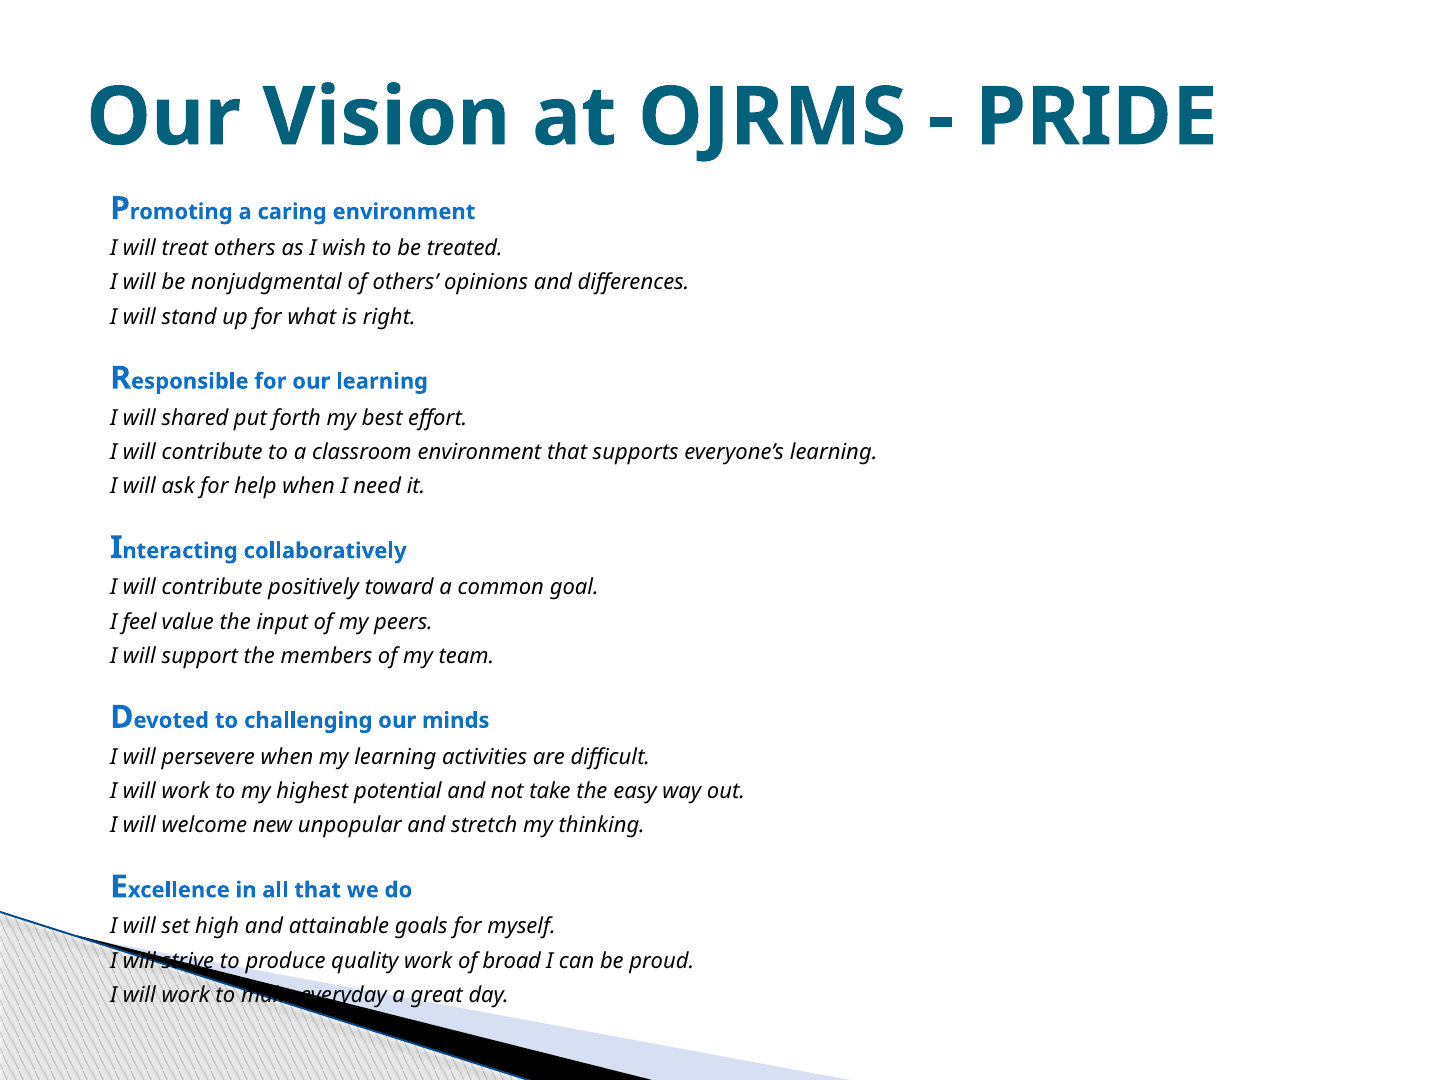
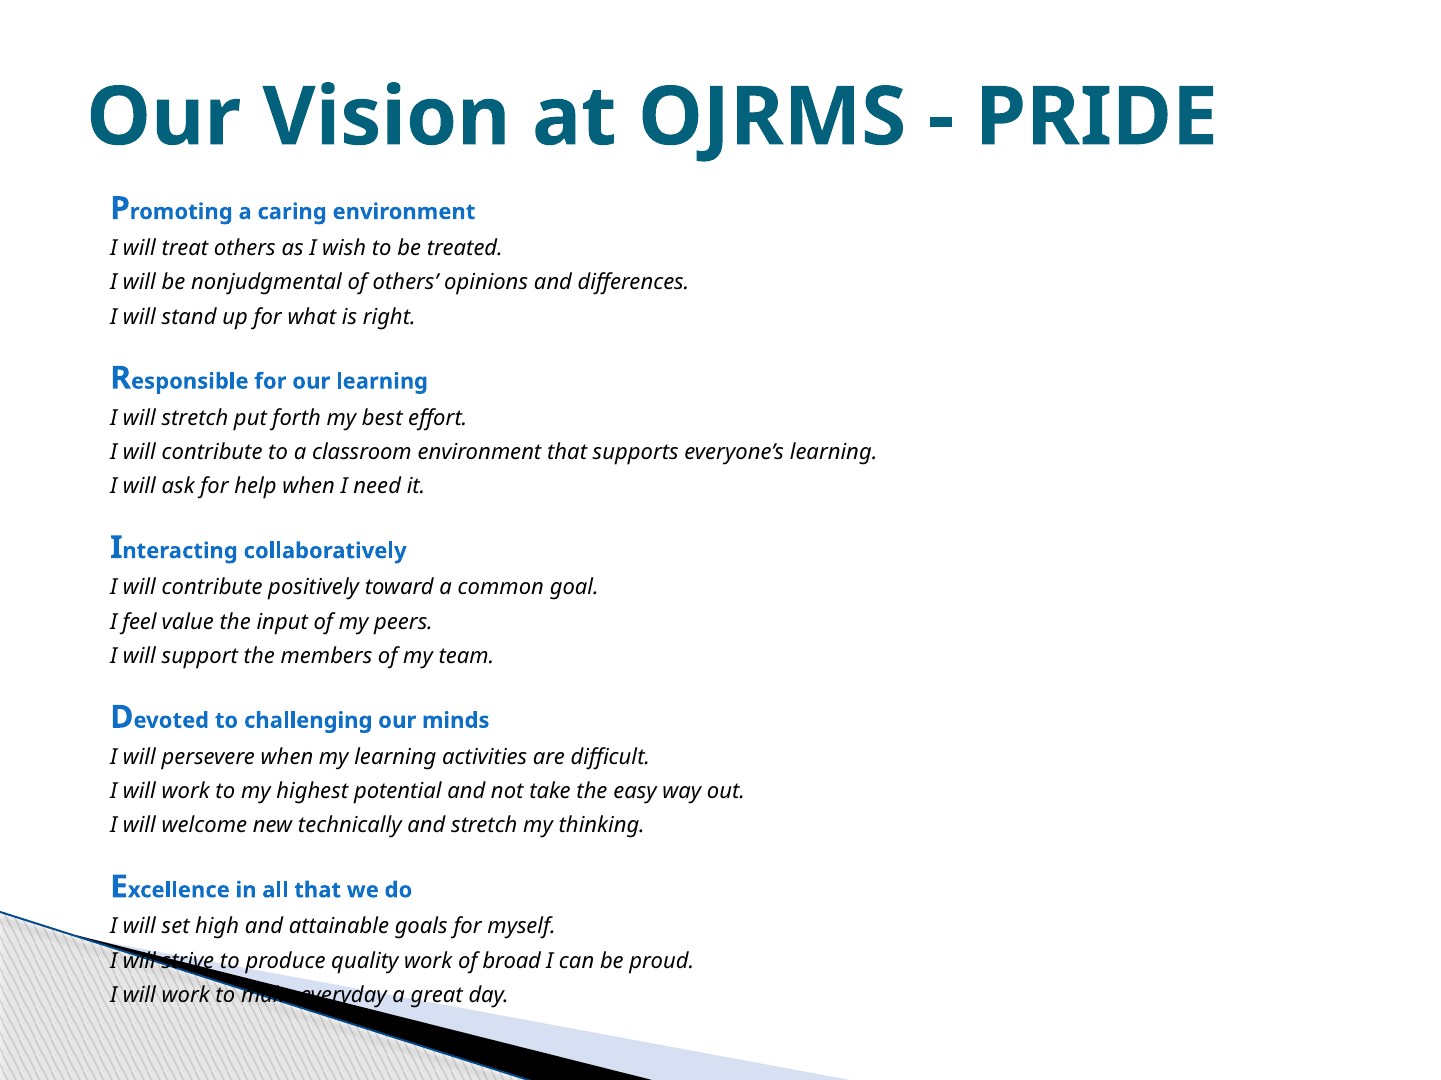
will shared: shared -> stretch
unpopular: unpopular -> technically
